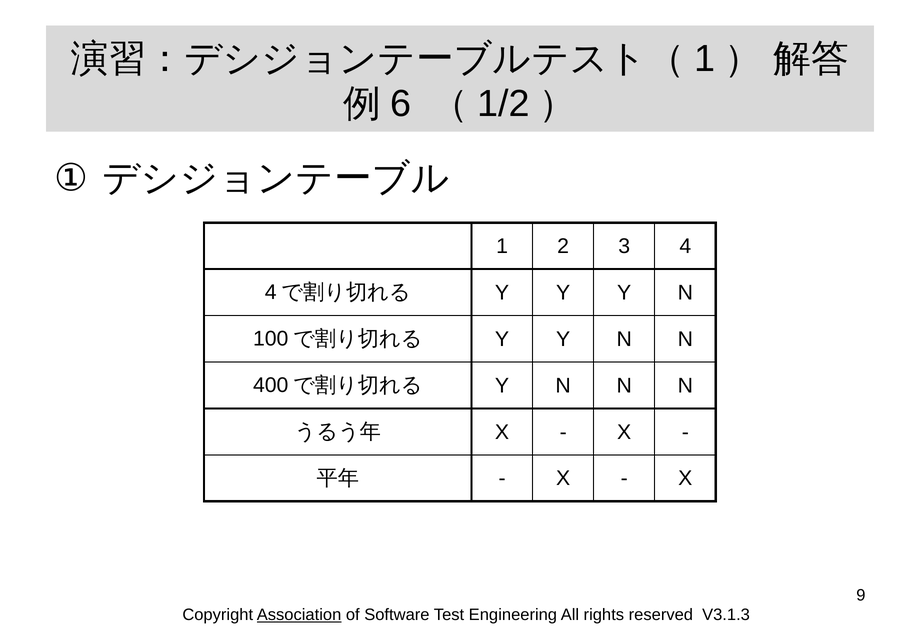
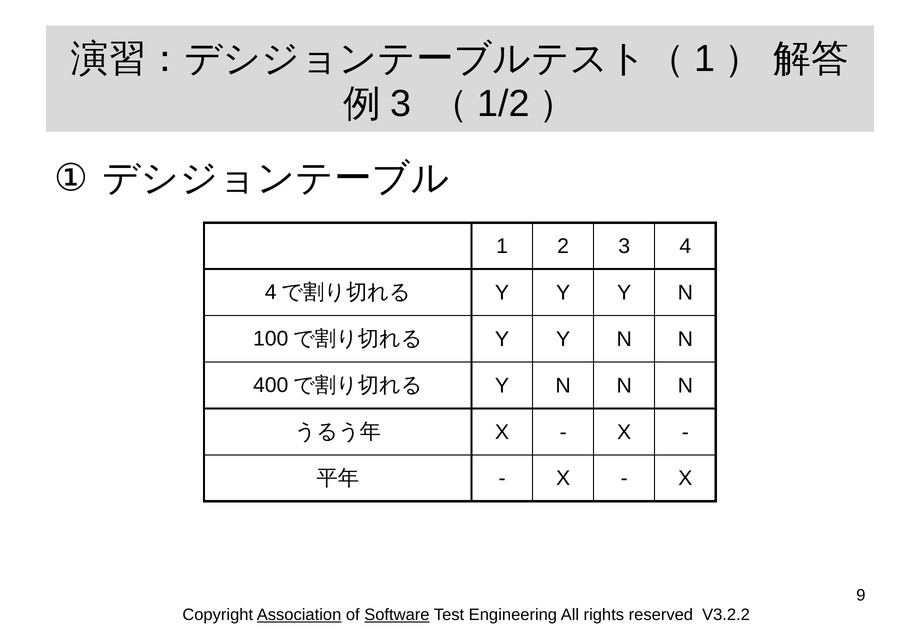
6 at (401, 104): 6 -> 3
Software underline: none -> present
V3.1.3: V3.1.3 -> V3.2.2
